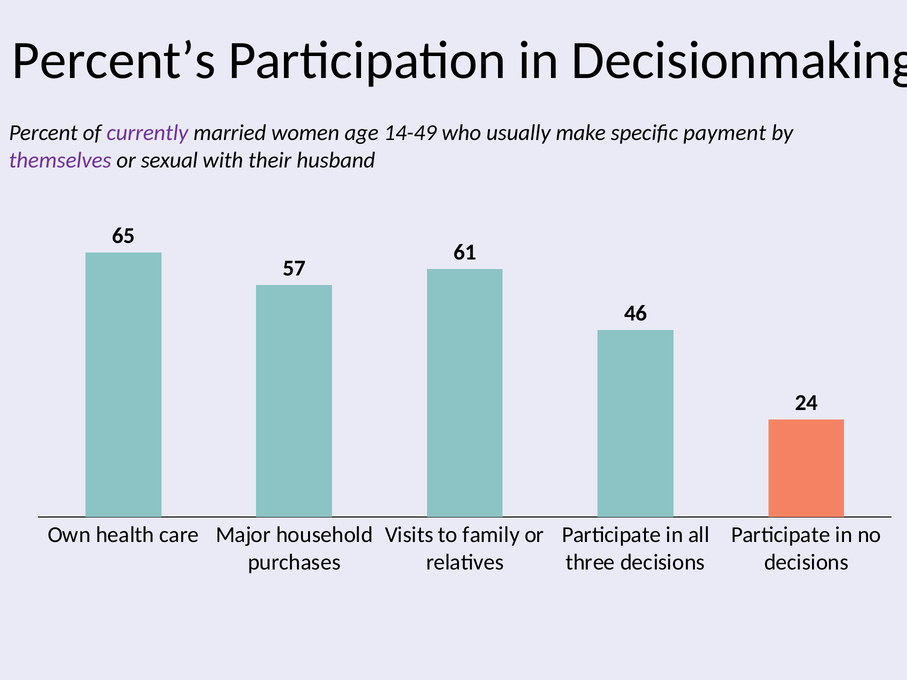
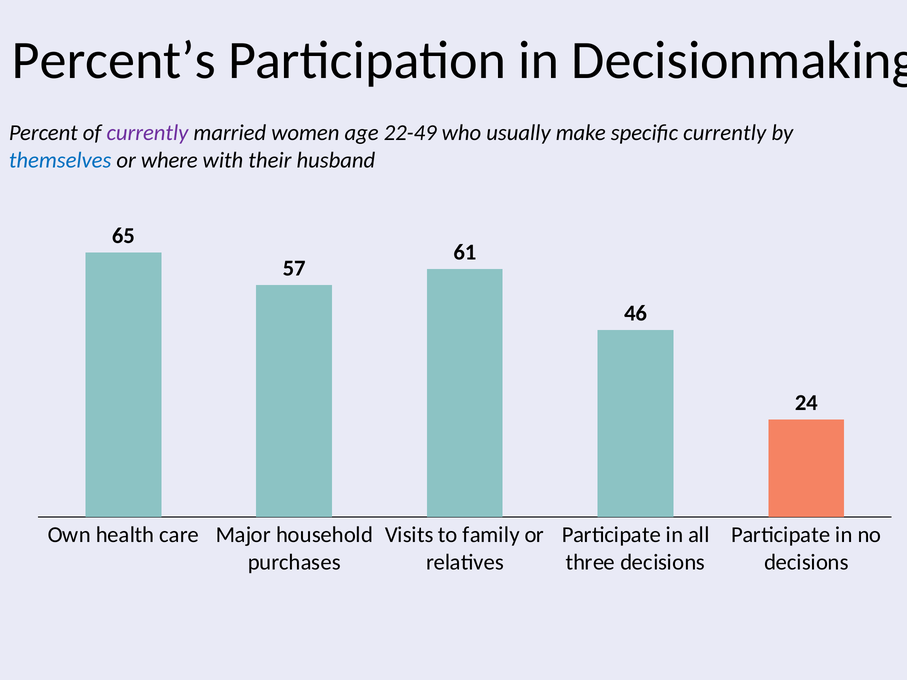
14-49: 14-49 -> 22-49
specific payment: payment -> currently
themselves colour: purple -> blue
sexual: sexual -> where
